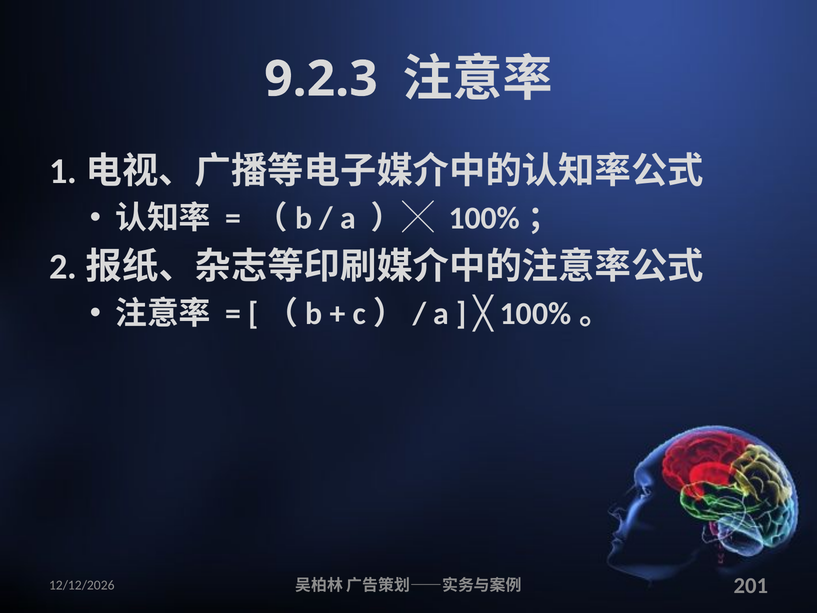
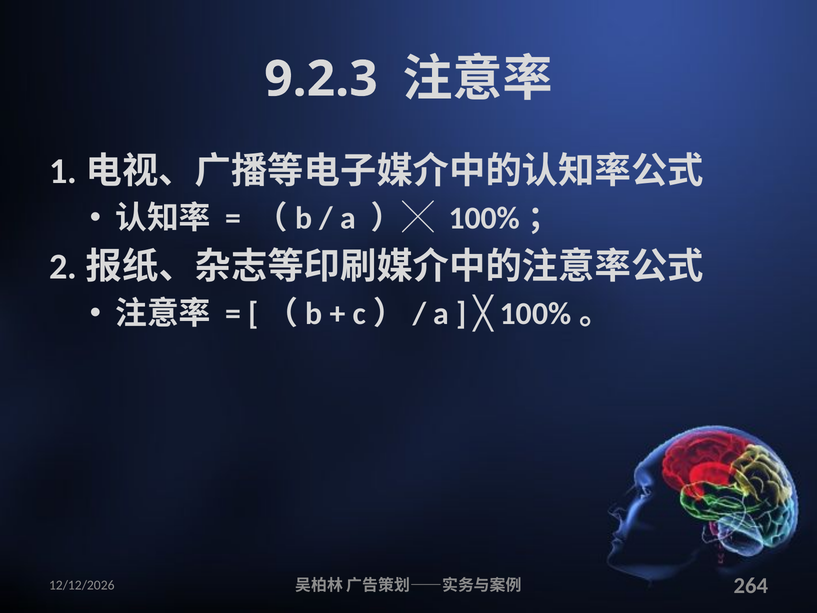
201: 201 -> 264
